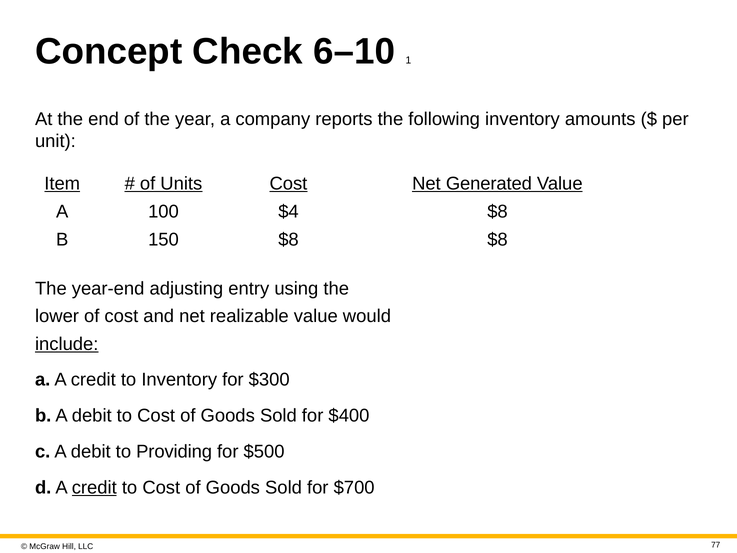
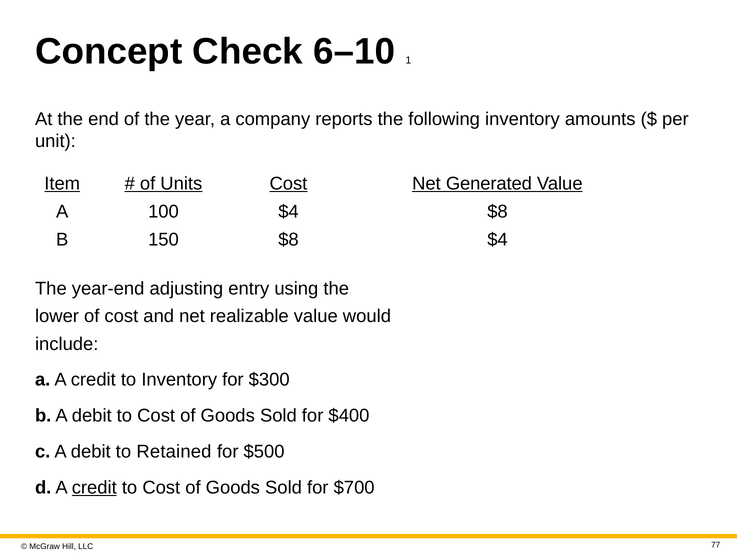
$8 $8: $8 -> $4
include underline: present -> none
Providing: Providing -> Retained
